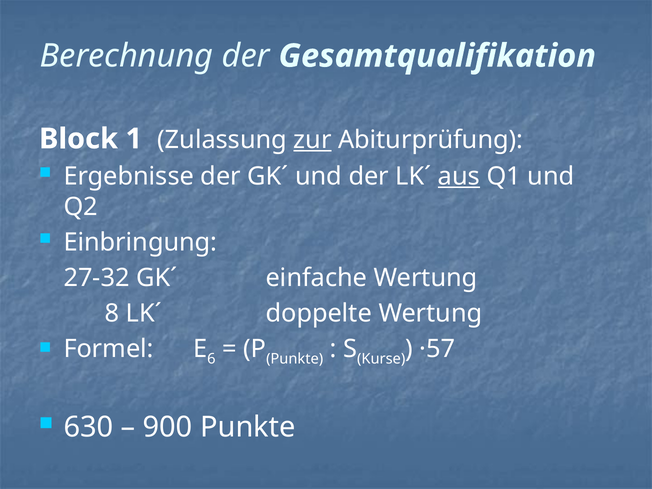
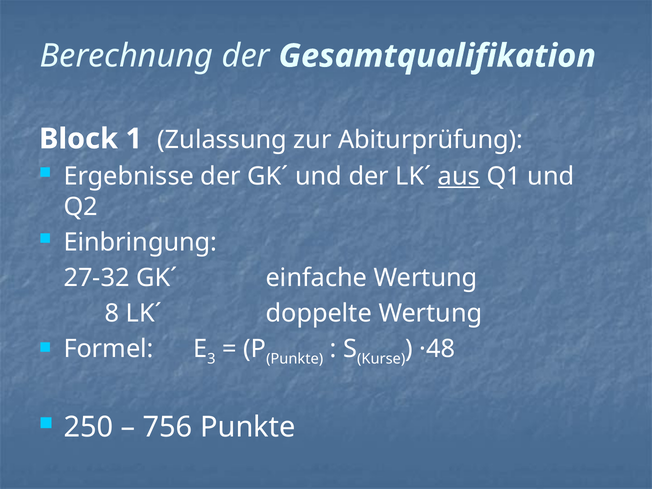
zur underline: present -> none
6: 6 -> 3
·57: ·57 -> ·48
630: 630 -> 250
900: 900 -> 756
